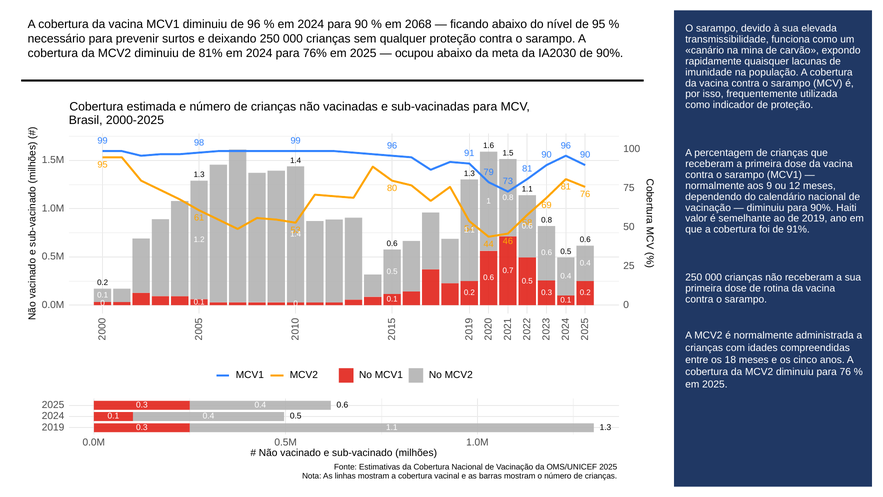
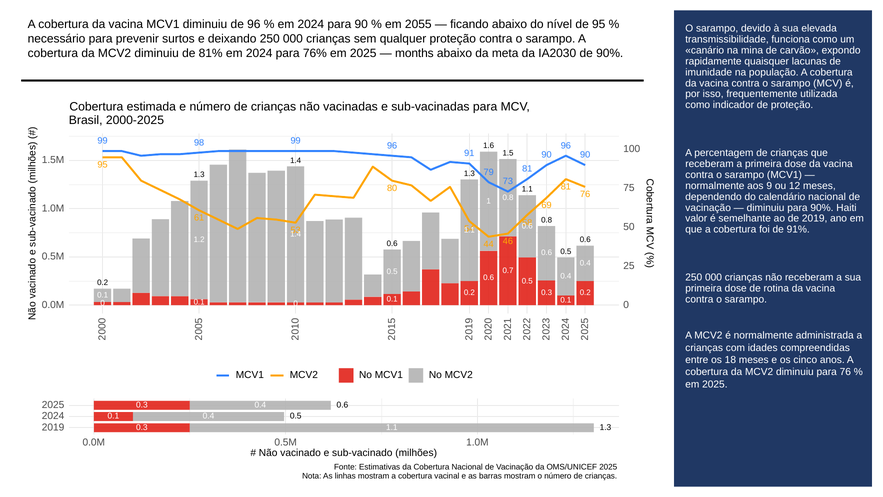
2068: 2068 -> 2055
ocupou: ocupou -> months
